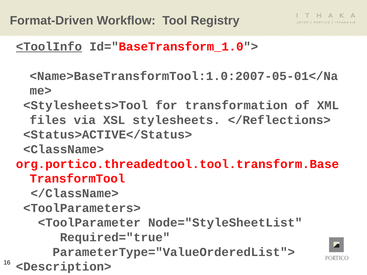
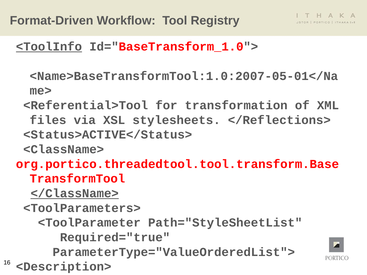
<Stylesheets>Tool: <Stylesheets>Tool -> <Referential>Tool
</ClassName> underline: none -> present
Node="StyleSheetList: Node="StyleSheetList -> Path="StyleSheetList
